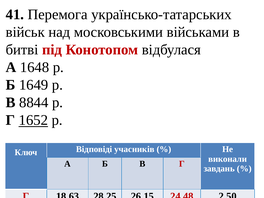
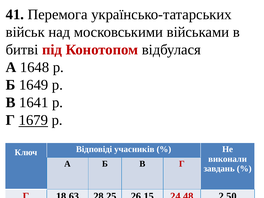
8844: 8844 -> 1641
1652: 1652 -> 1679
